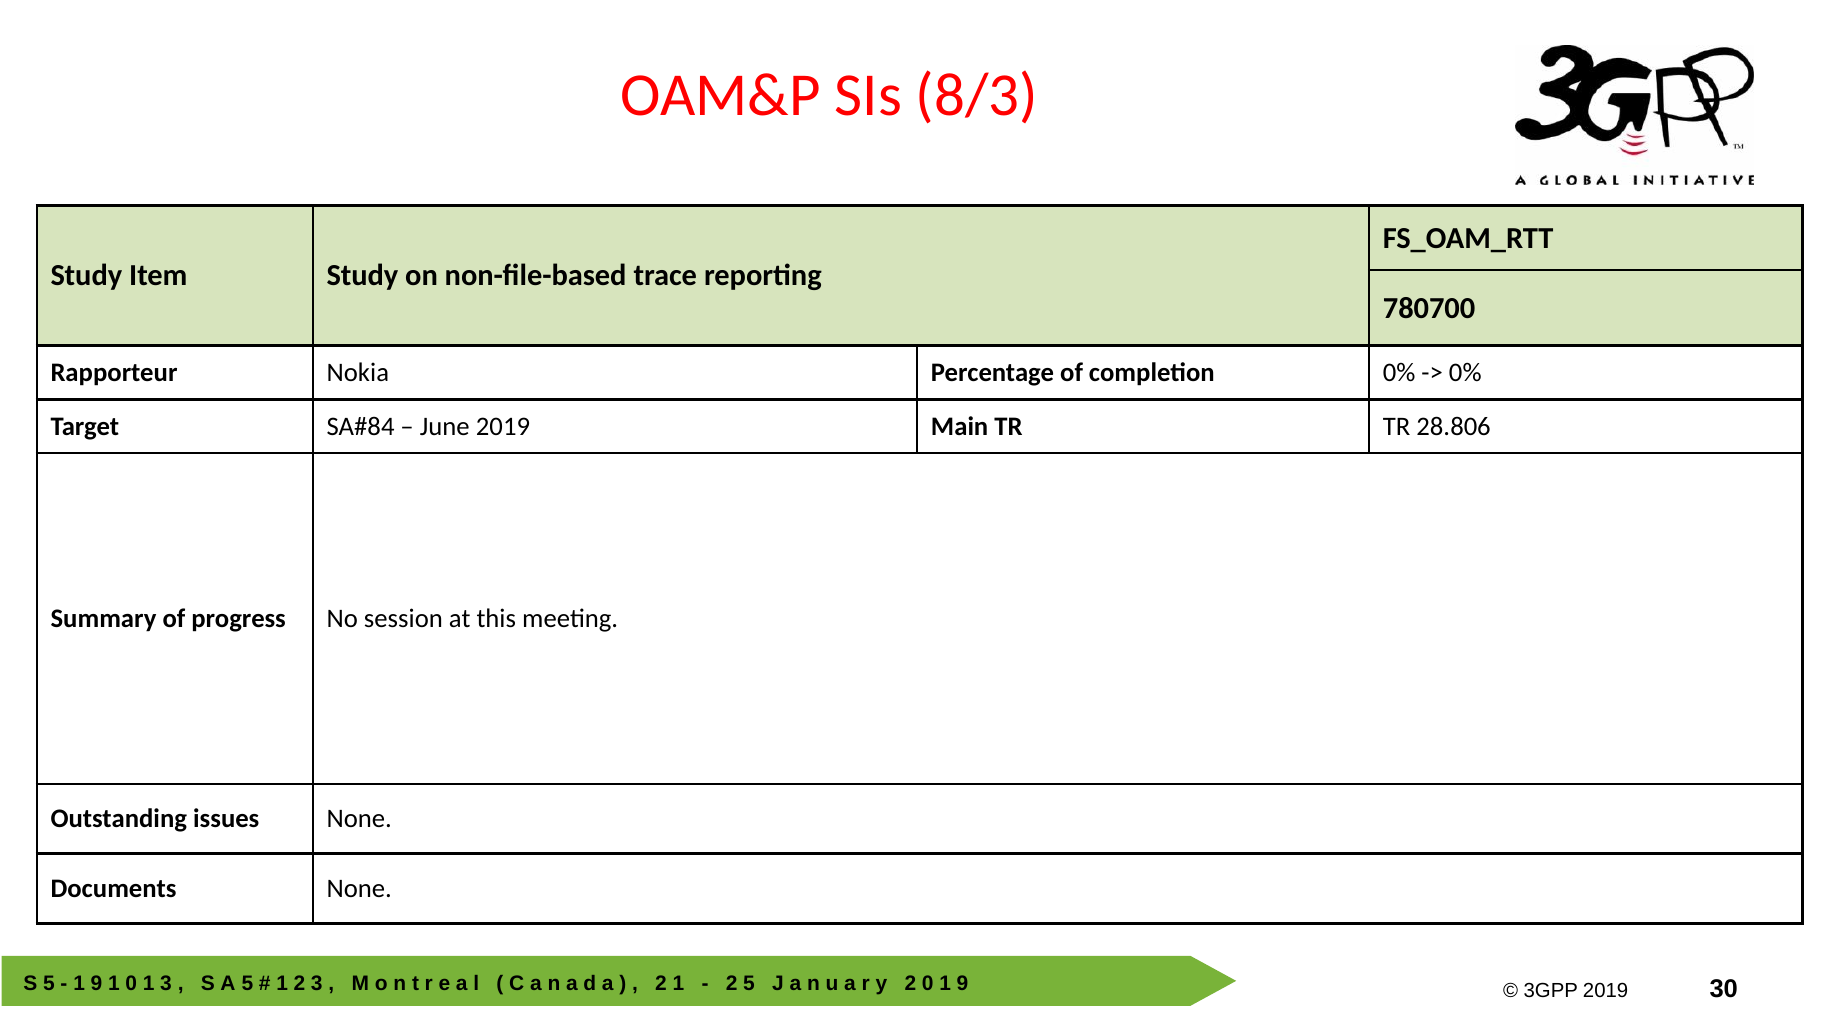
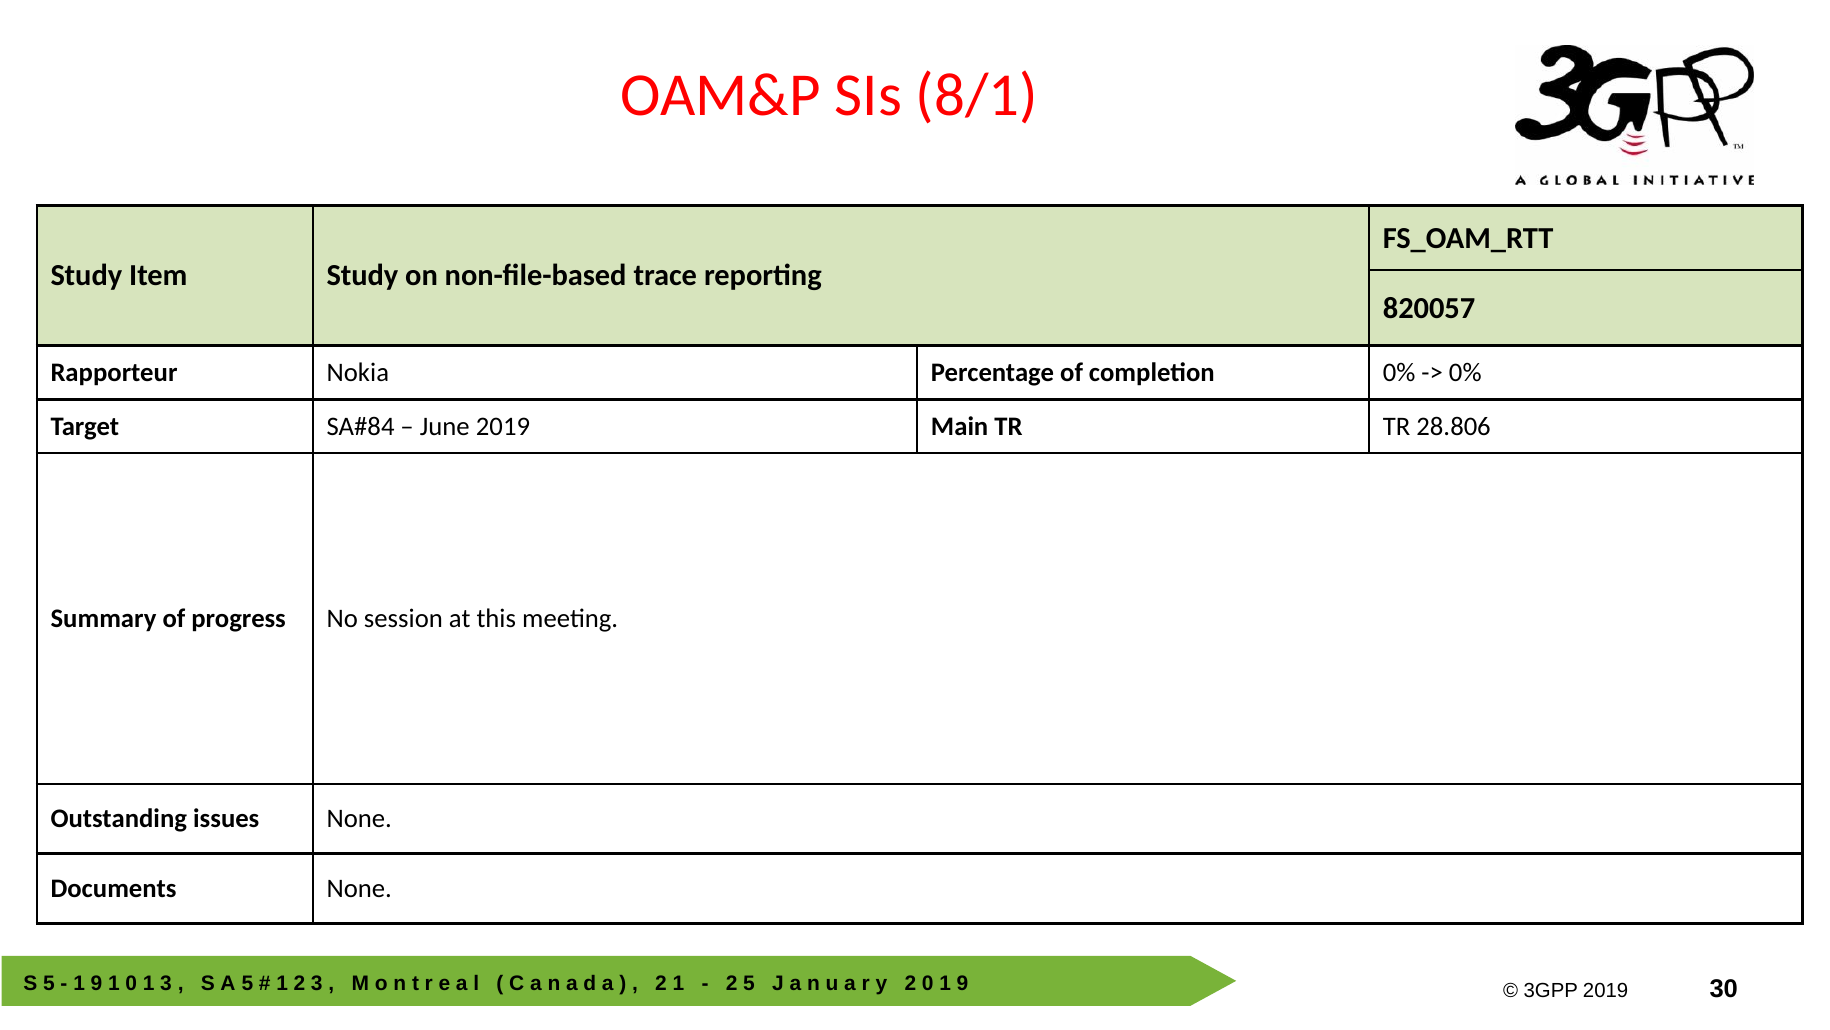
8/3: 8/3 -> 8/1
780700: 780700 -> 820057
